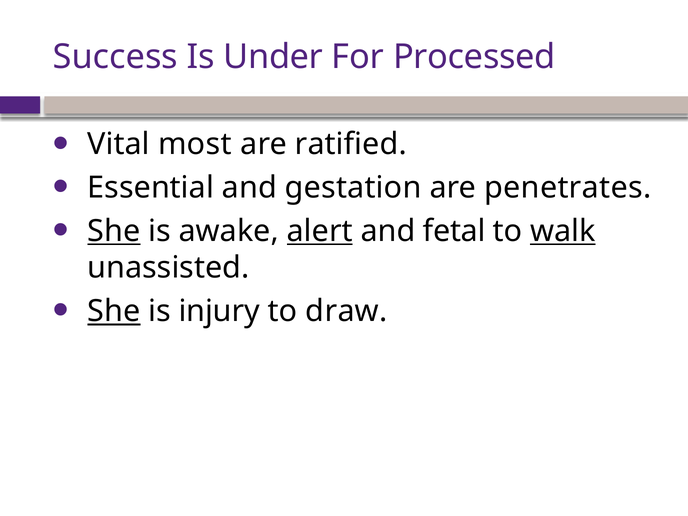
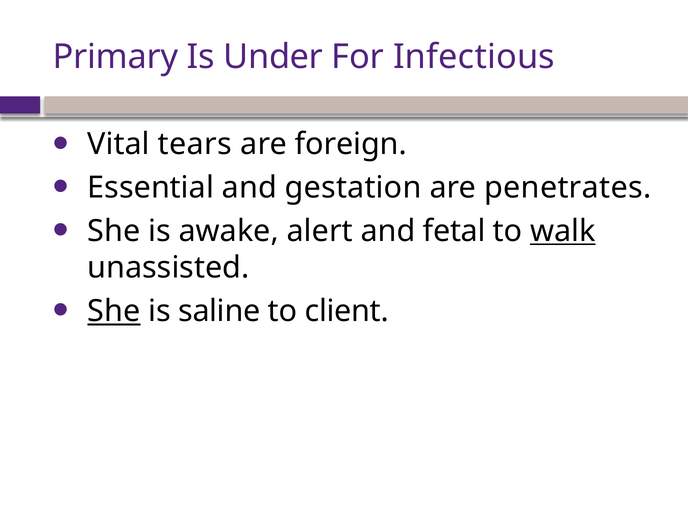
Success: Success -> Primary
Processed: Processed -> Infectious
most: most -> tears
ratified: ratified -> foreign
She at (114, 231) underline: present -> none
alert underline: present -> none
injury: injury -> saline
draw: draw -> client
